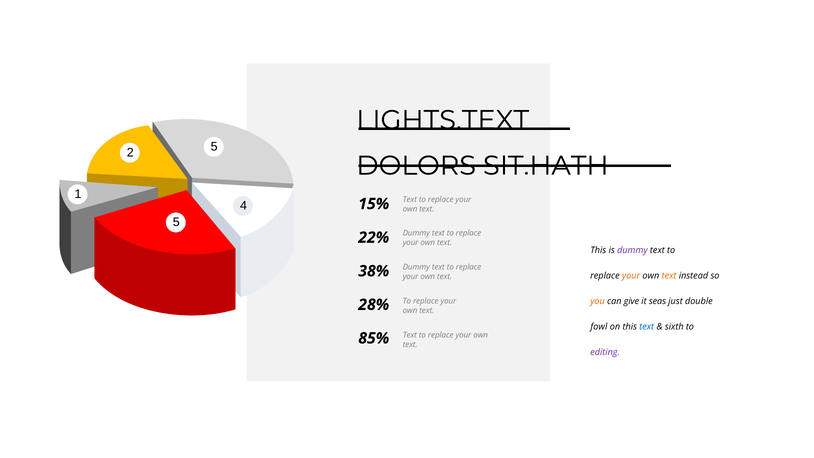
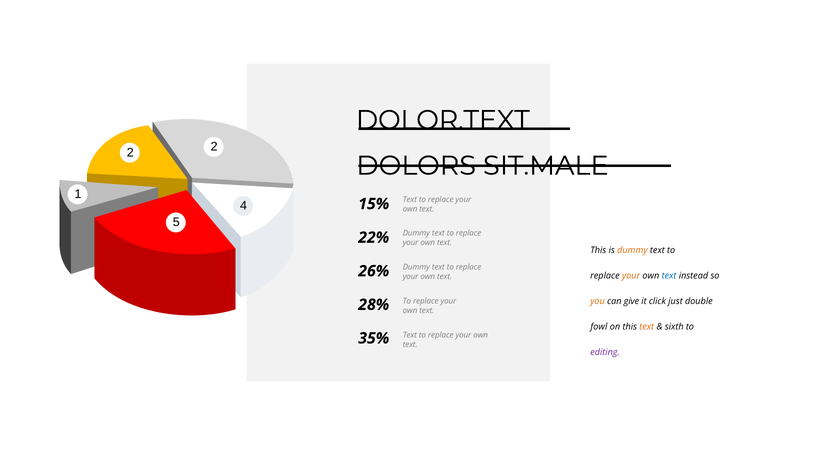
LIGHTS.TEXT: LIGHTS.TEXT -> DOLOR.TEXT
2 5: 5 -> 2
SIT.HATH: SIT.HATH -> SIT.MALE
dummy at (632, 250) colour: purple -> orange
38%: 38% -> 26%
text at (669, 276) colour: orange -> blue
seas: seas -> click
text at (647, 327) colour: blue -> orange
85%: 85% -> 35%
